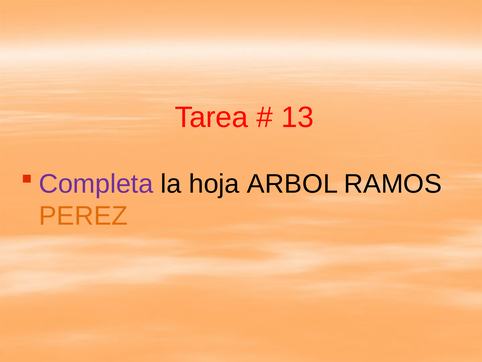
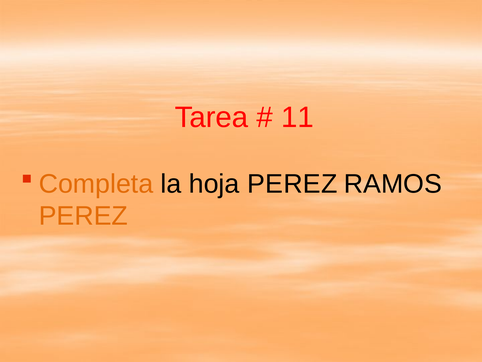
13: 13 -> 11
Completa colour: purple -> orange
hoja ARBOL: ARBOL -> PEREZ
